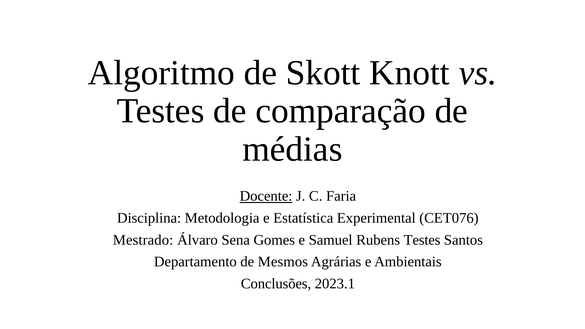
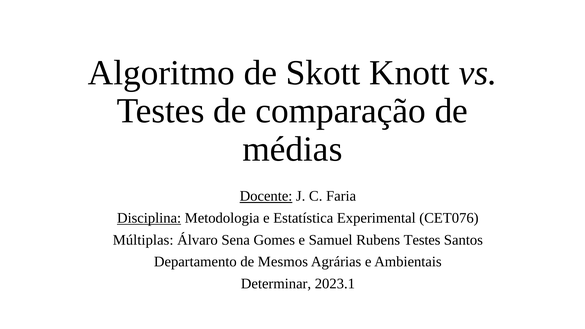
Disciplina underline: none -> present
Mestrado: Mestrado -> Múltiplas
Conclusões: Conclusões -> Determinar
